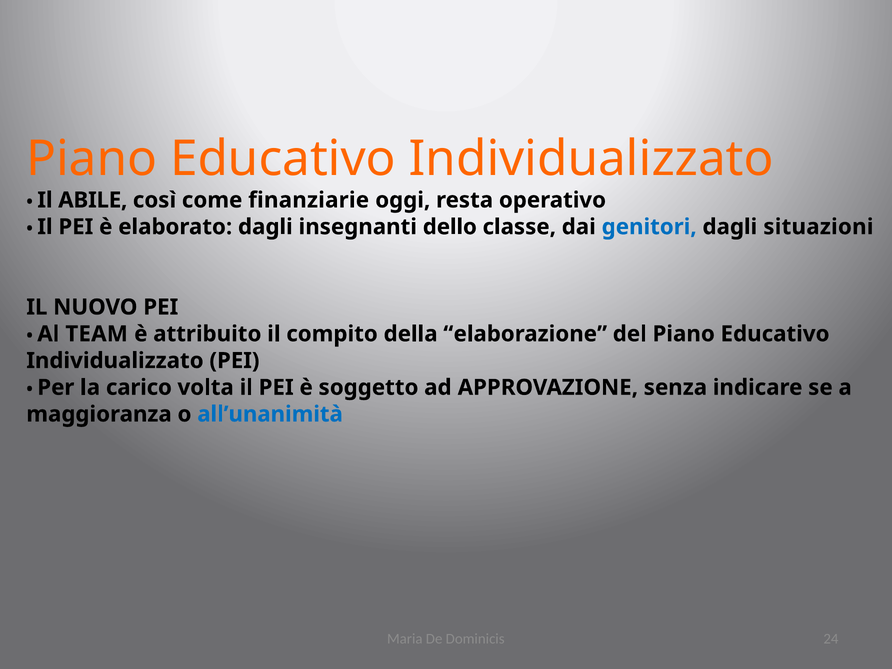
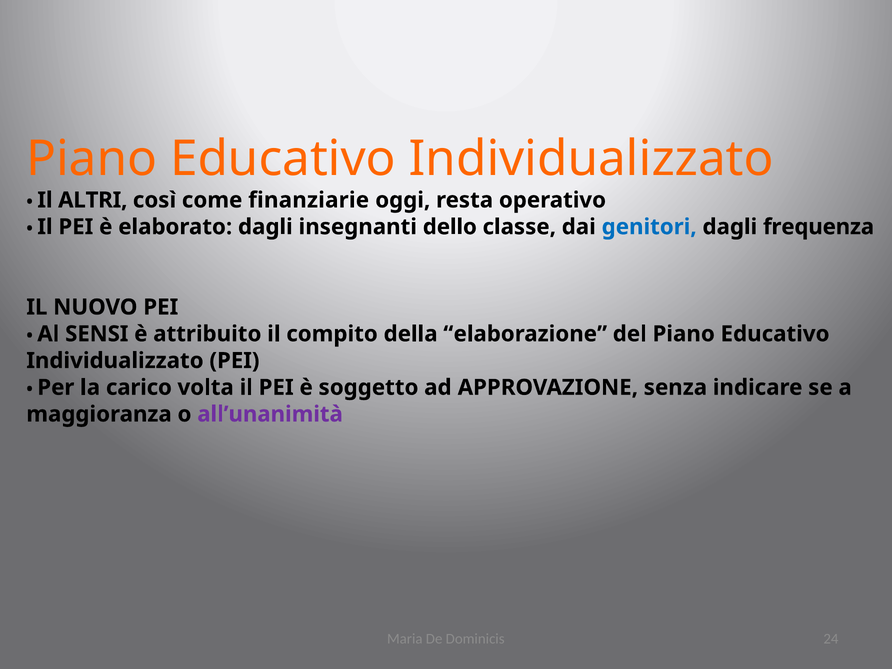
ABILE: ABILE -> ALTRI
situazioni: situazioni -> frequenza
TEAM: TEAM -> SENSI
all’unanimità colour: blue -> purple
